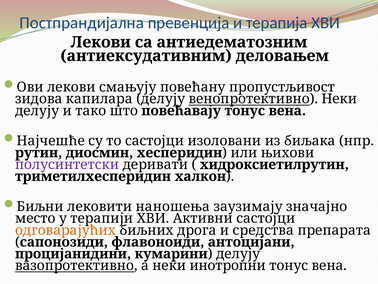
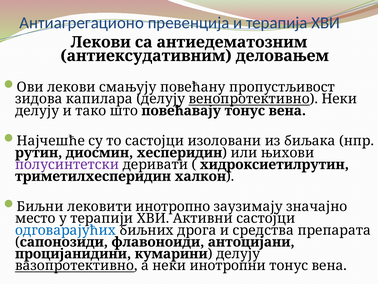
Постпрандијална: Постпрандијална -> Антиагрегационо
наношења: наношења -> инотропно
одговарајућих colour: orange -> blue
